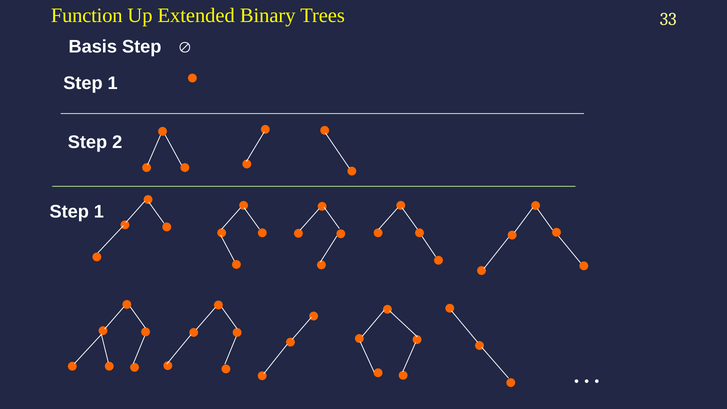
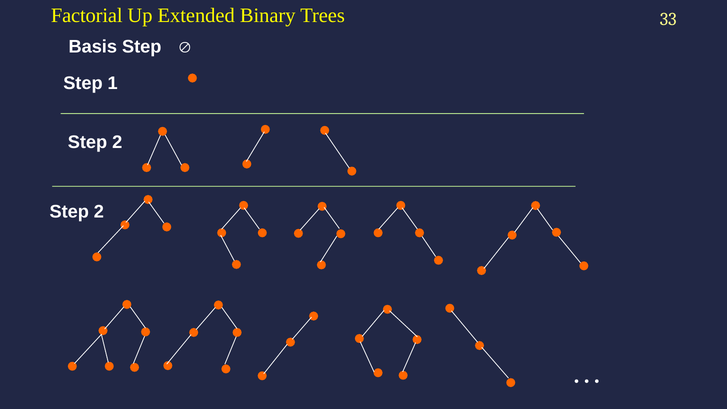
Function: Function -> Factorial
1 at (99, 212): 1 -> 2
